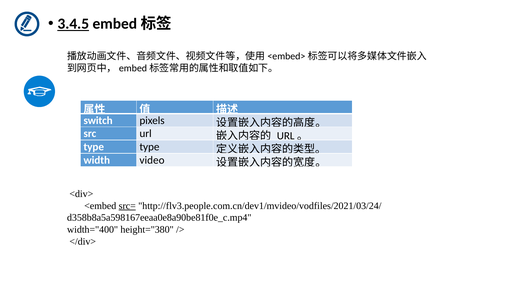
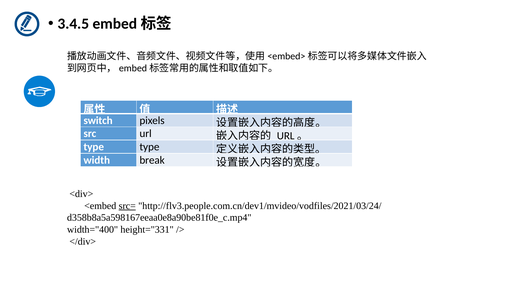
3.4.5 underline: present -> none
video: video -> break
height="380: height="380 -> height="331
